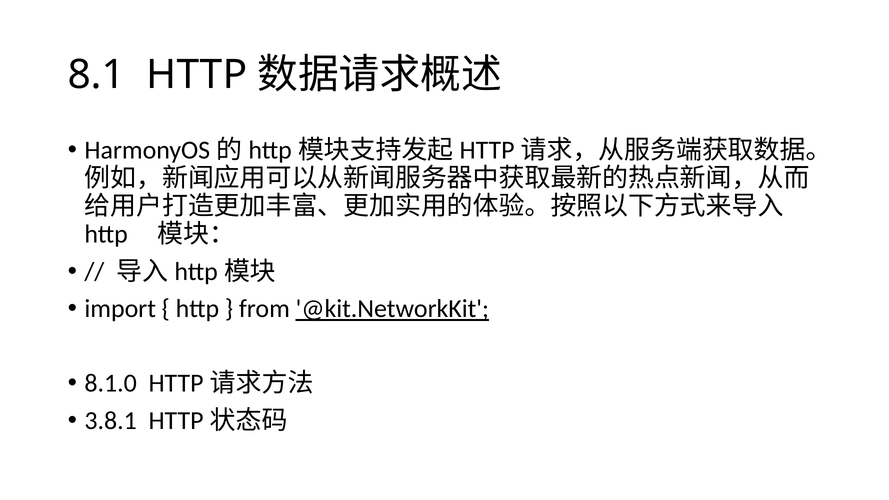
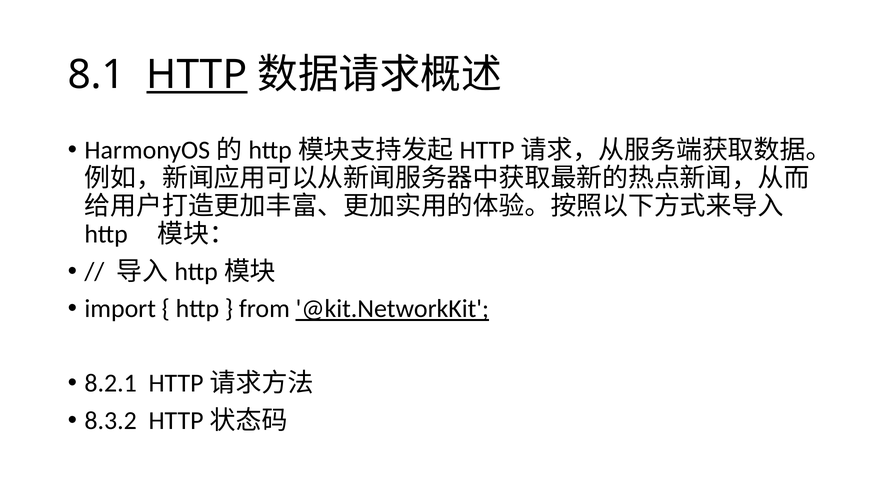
HTTP at (197, 75) underline: none -> present
8.1.0: 8.1.0 -> 8.2.1
3.8.1: 3.8.1 -> 8.3.2
